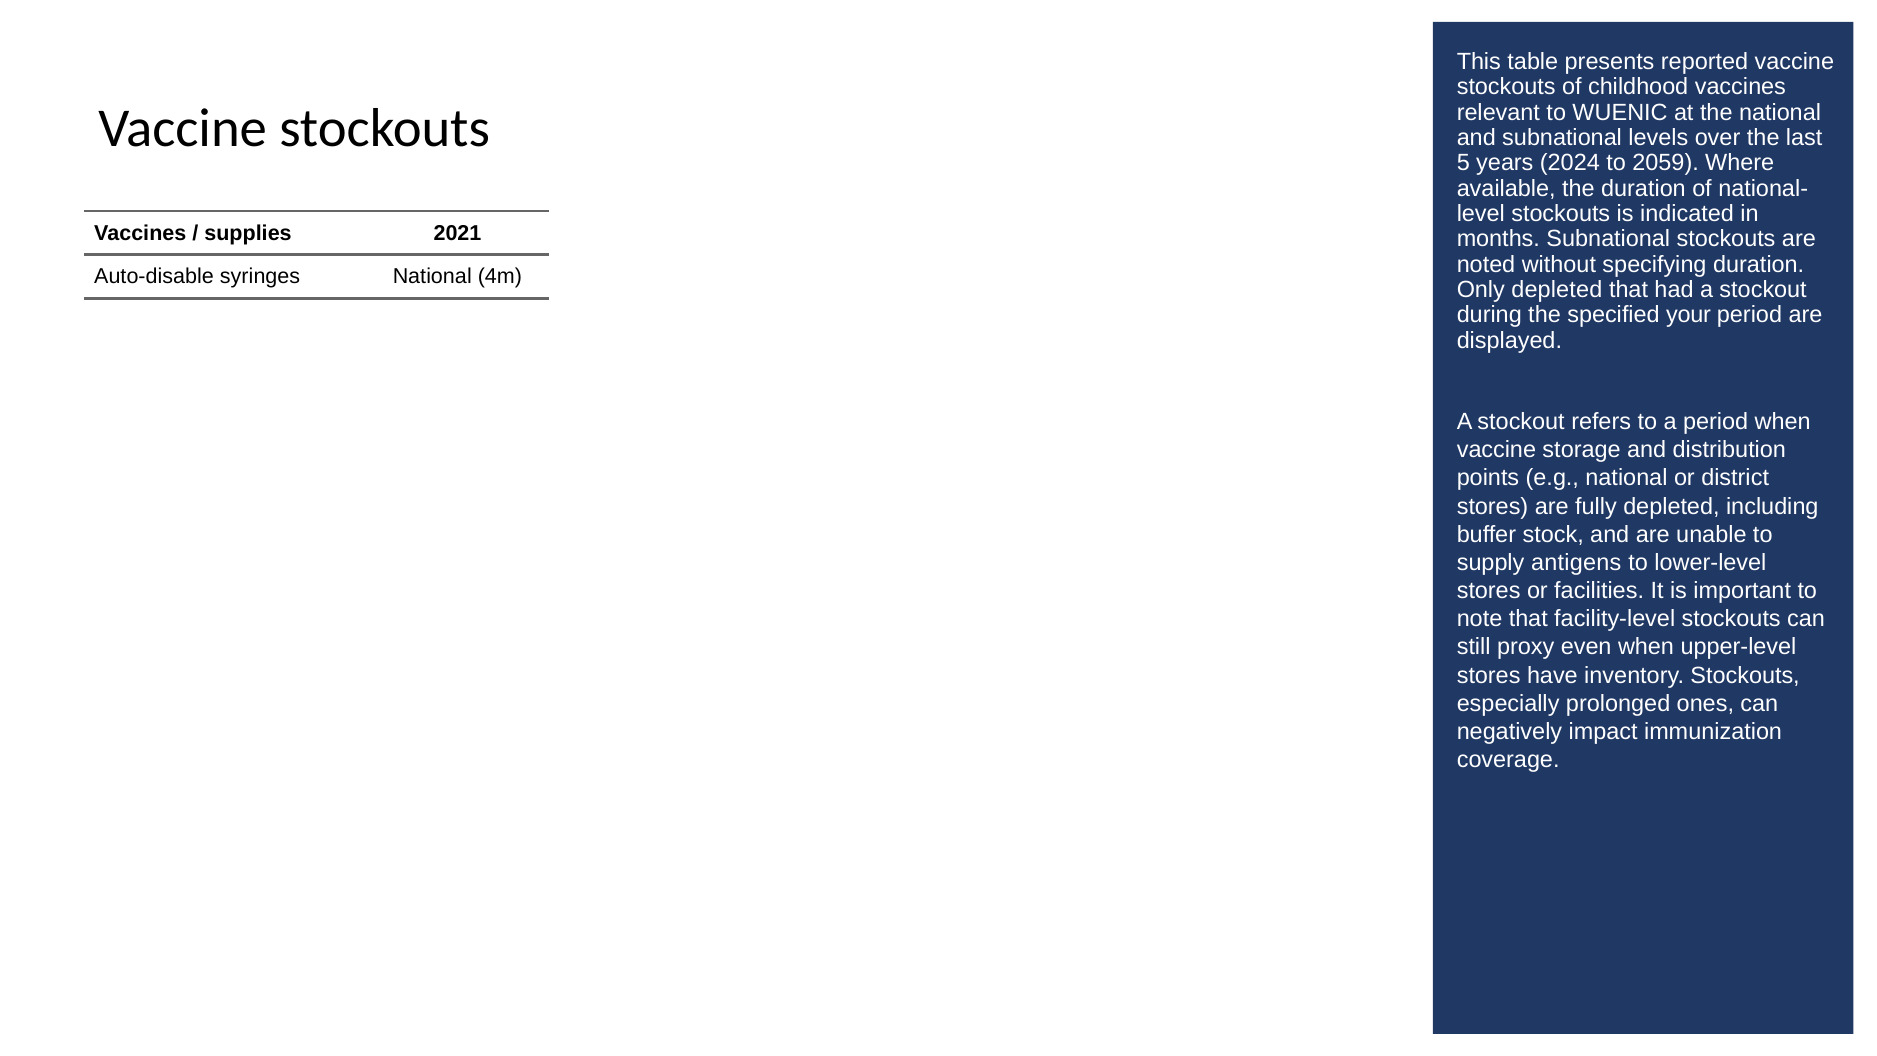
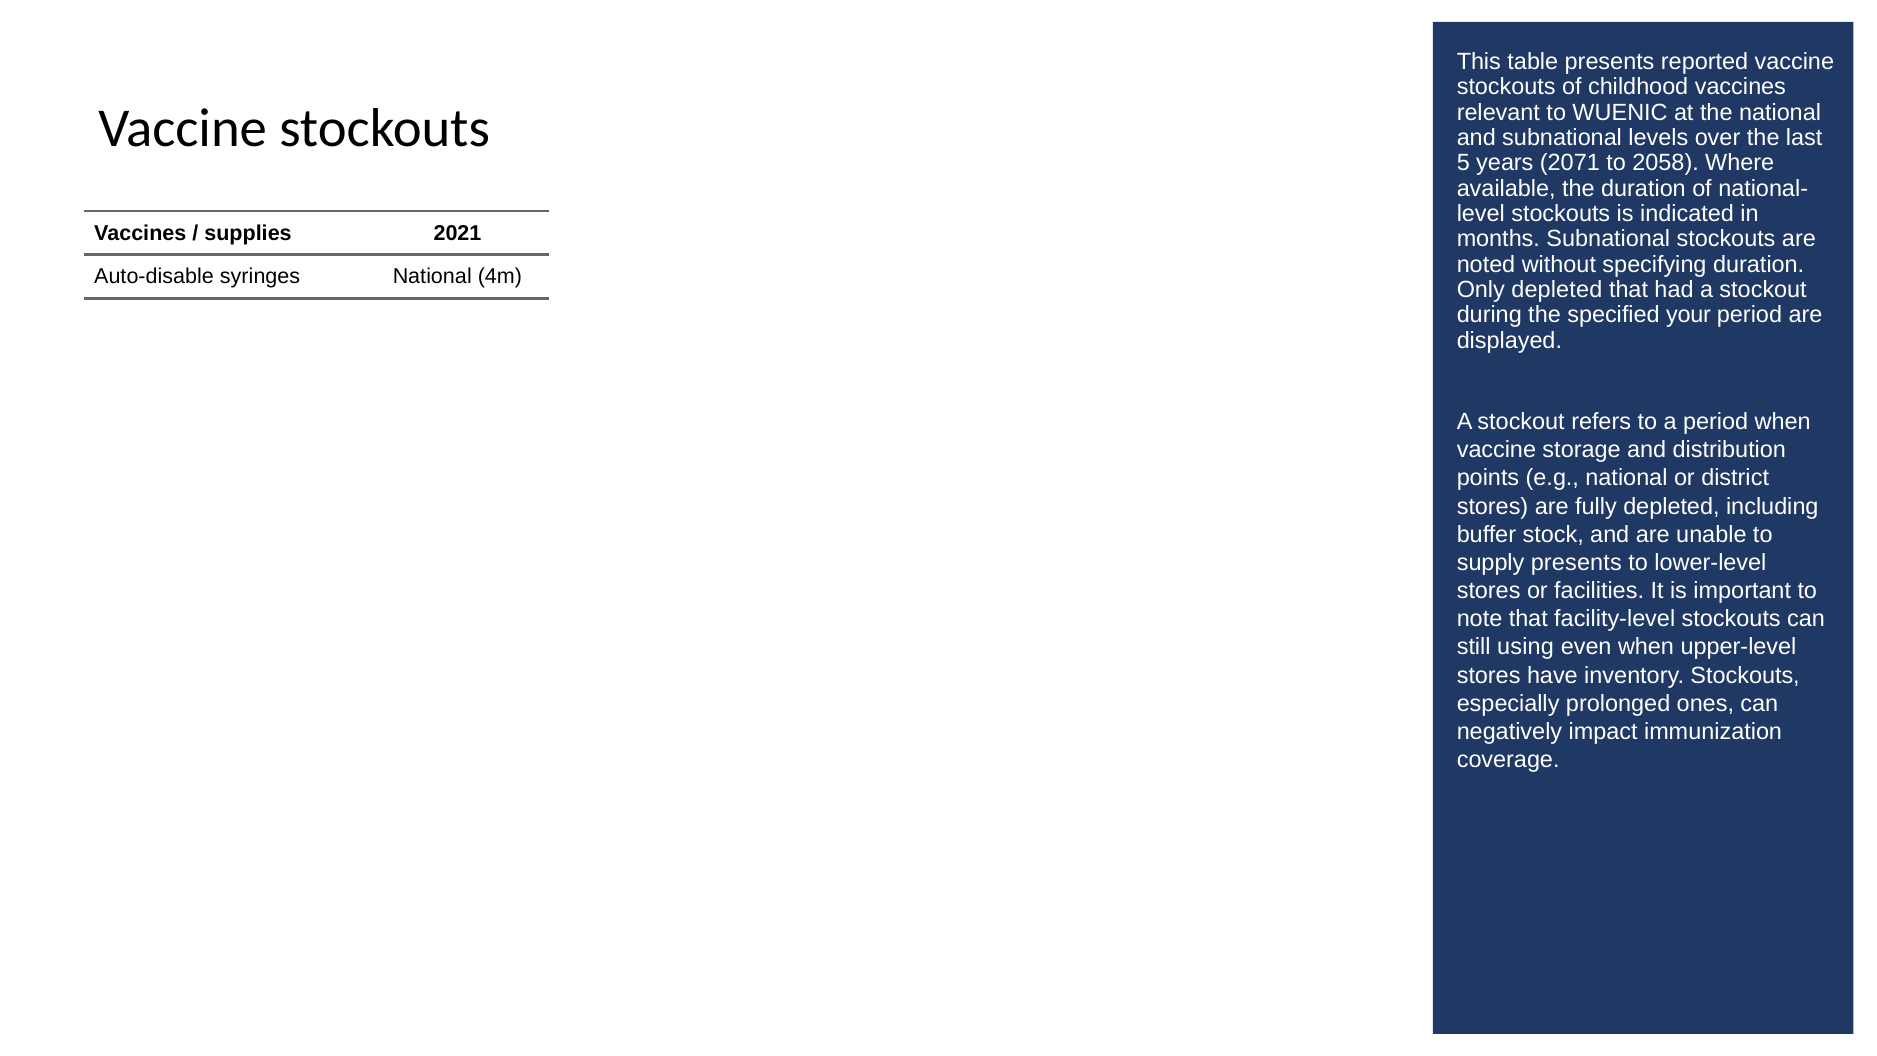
2024: 2024 -> 2071
2059: 2059 -> 2058
supply antigens: antigens -> presents
proxy: proxy -> using
